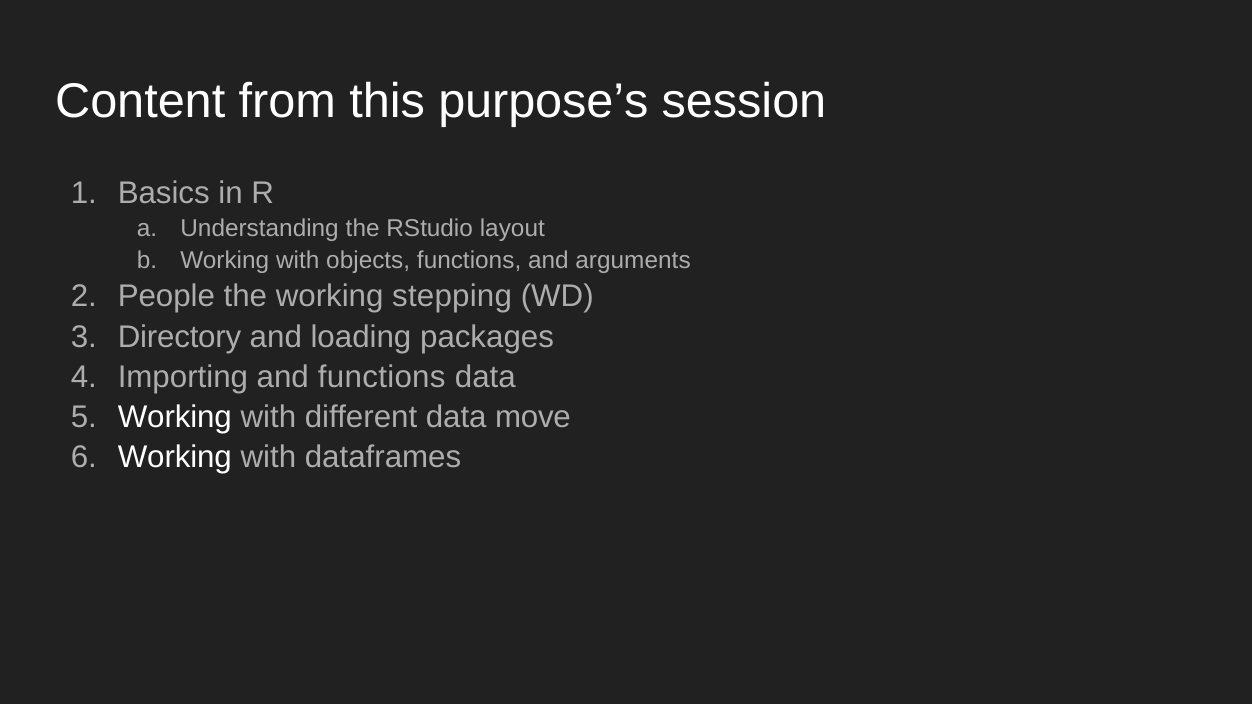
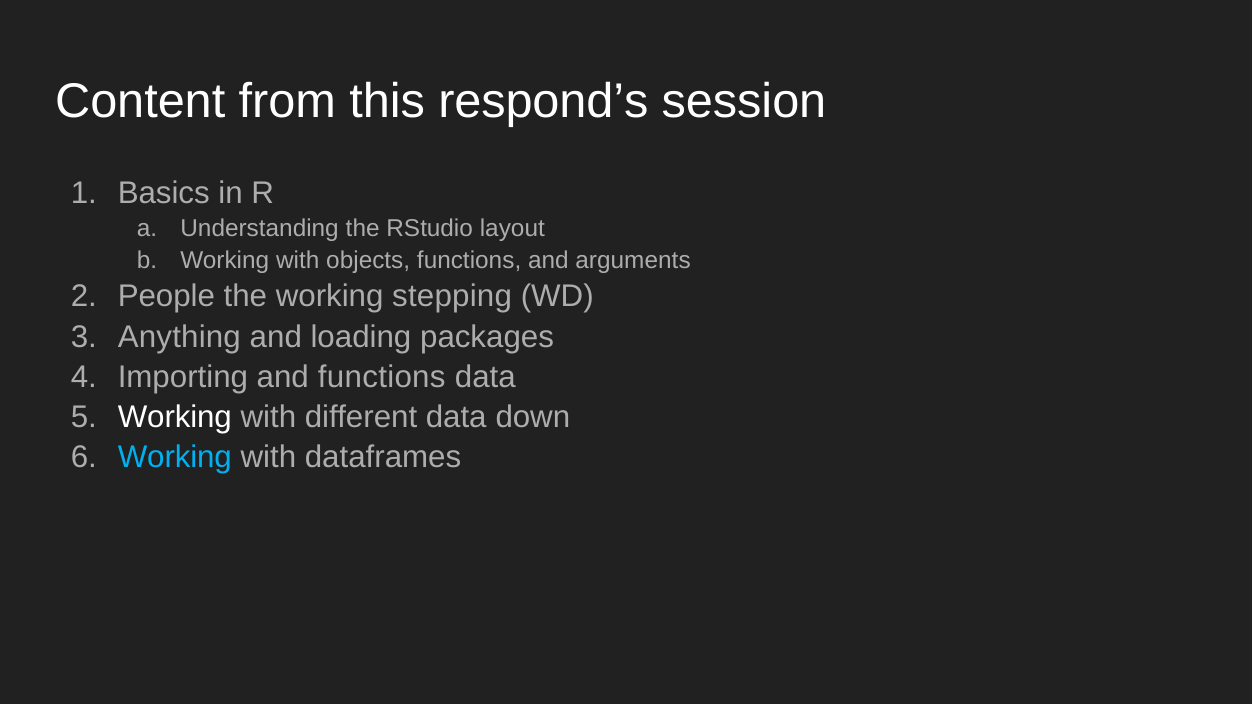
purpose’s: purpose’s -> respond’s
Directory: Directory -> Anything
move: move -> down
Working at (175, 458) colour: white -> light blue
